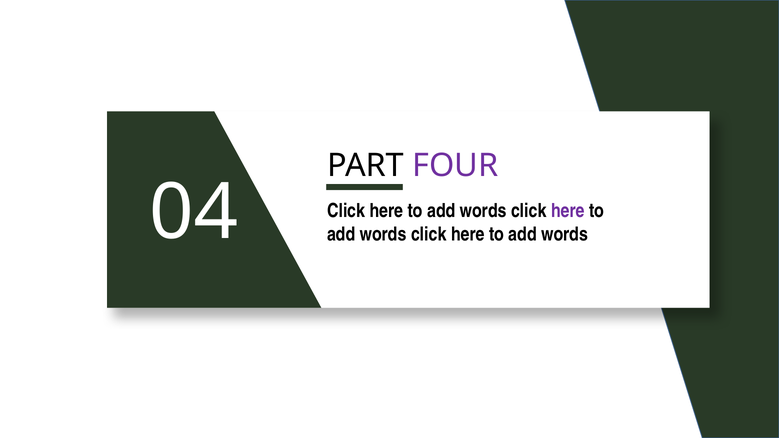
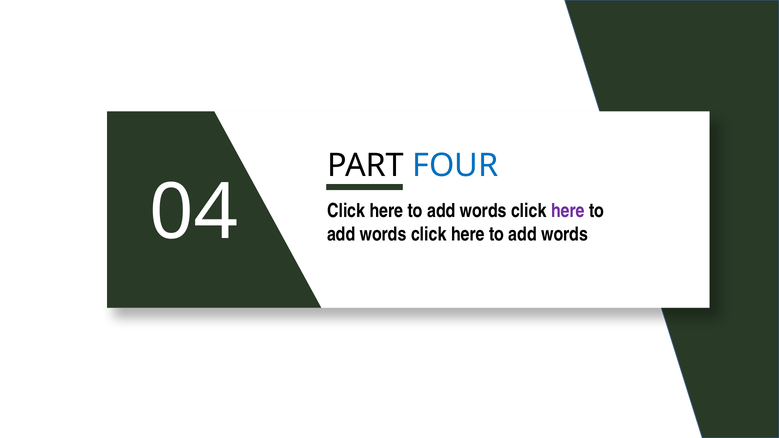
FOUR colour: purple -> blue
